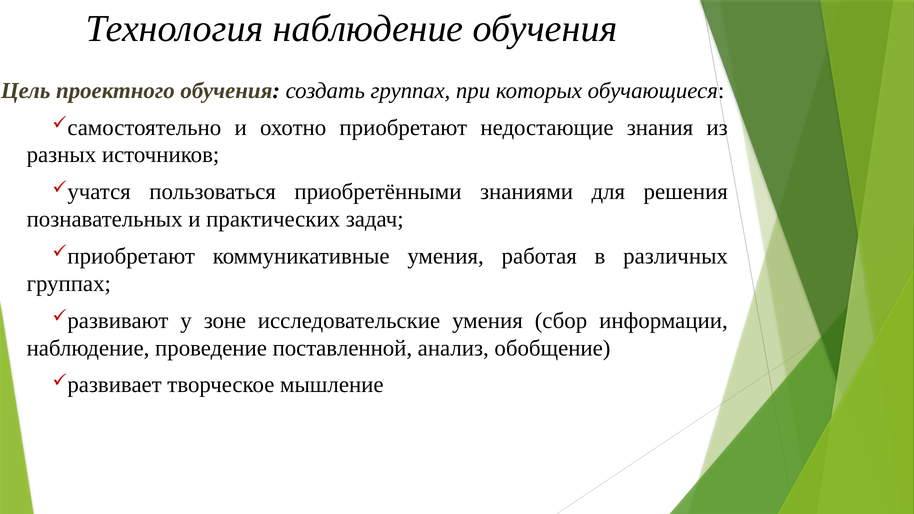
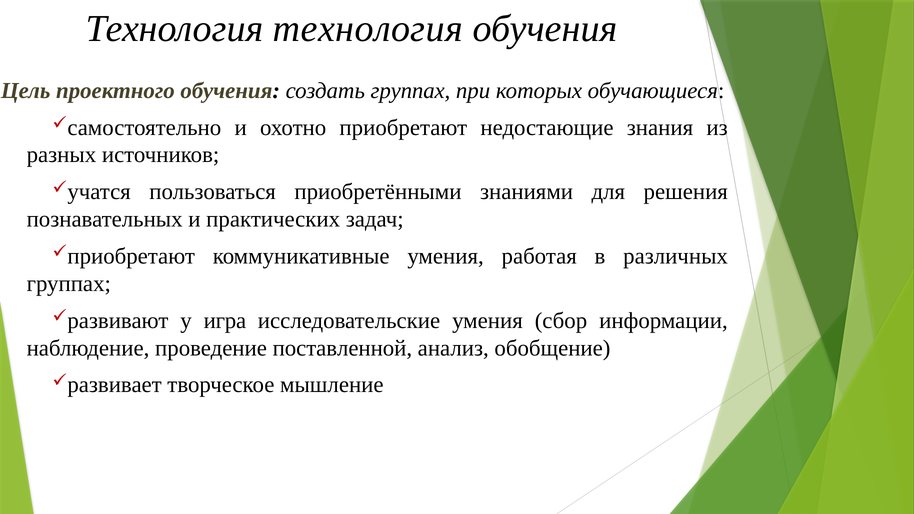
Технология наблюдение: наблюдение -> технология
зоне: зоне -> игра
